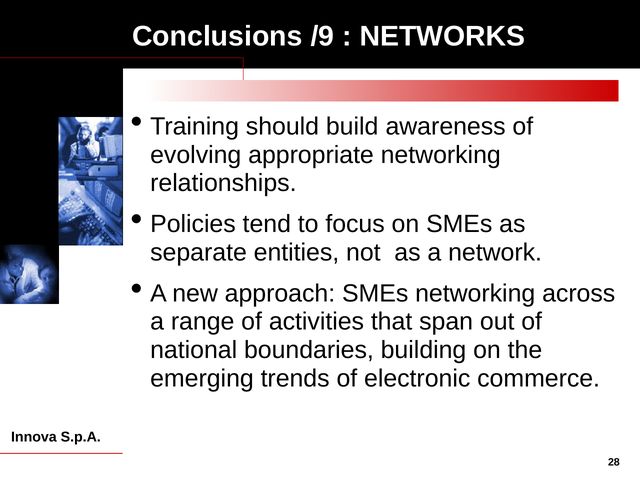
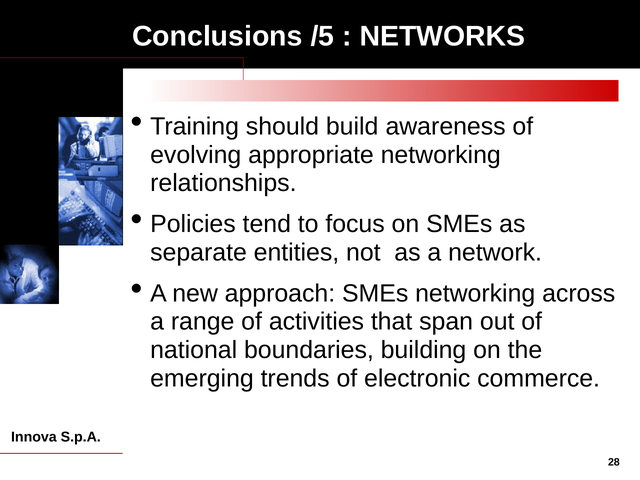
/9: /9 -> /5
